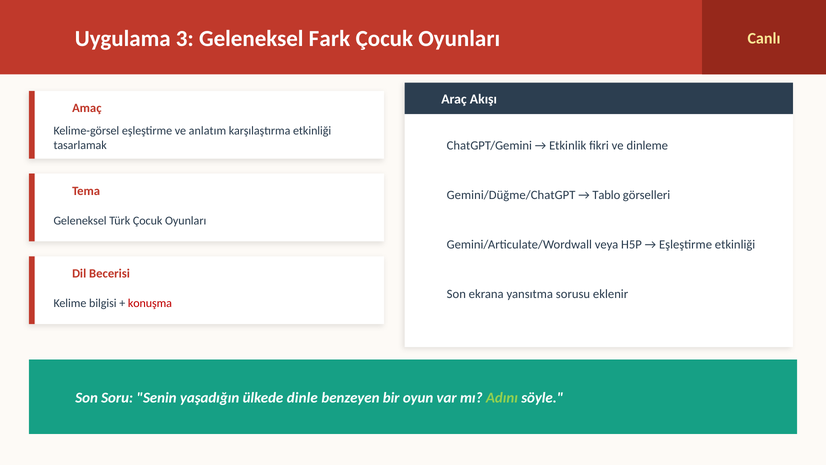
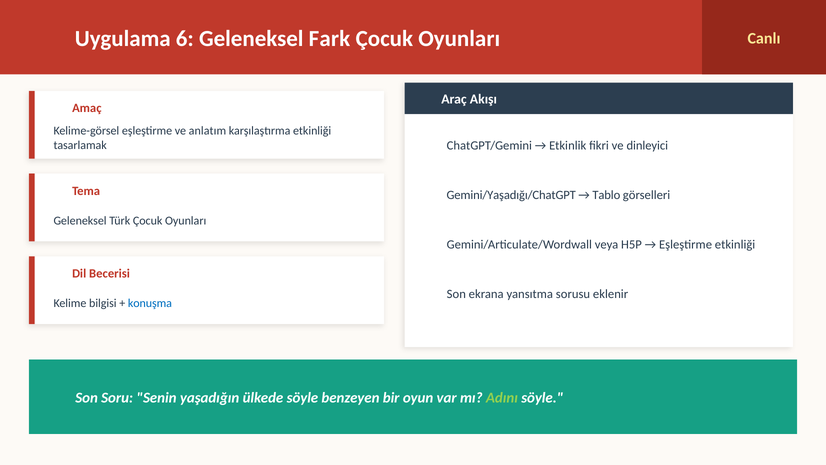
3: 3 -> 6
dinleme: dinleme -> dinleyici
Gemini/Düğme/ChatGPT: Gemini/Düğme/ChatGPT -> Gemini/Yaşadığı/ChatGPT
konuşma colour: red -> blue
ülkede dinle: dinle -> söyle
